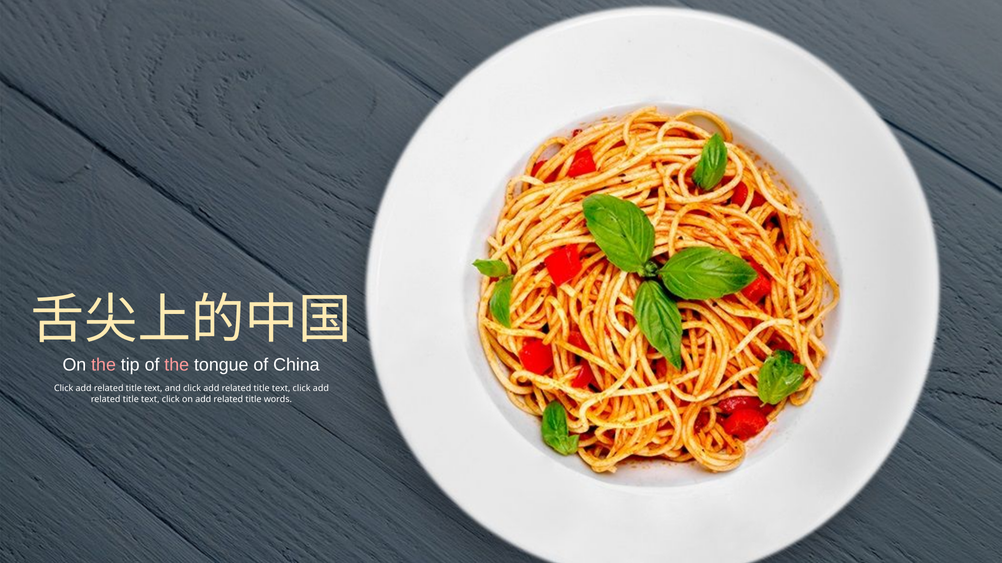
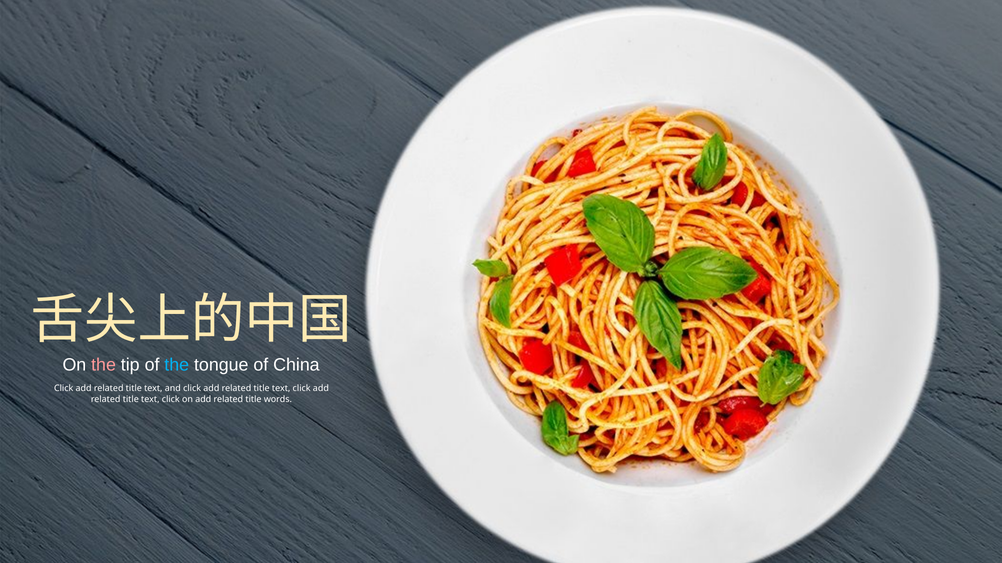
the at (177, 365) colour: pink -> light blue
